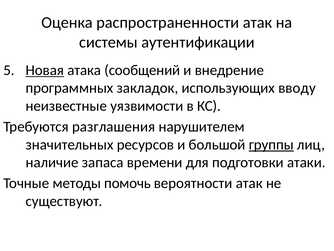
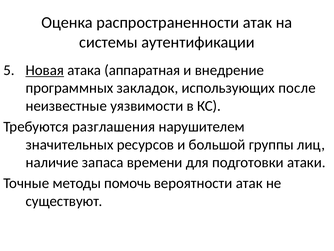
сообщений: сообщений -> аппаратная
вводу: вводу -> после
группы underline: present -> none
